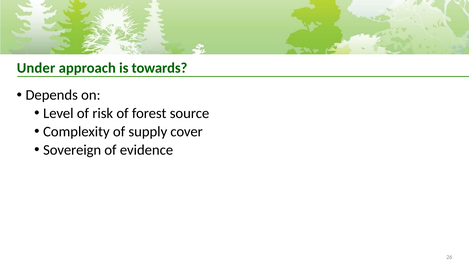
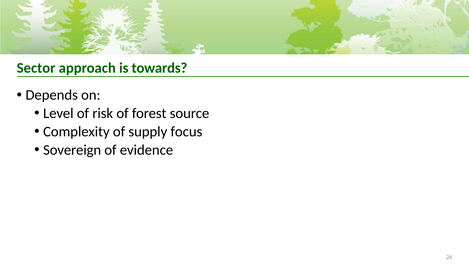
Under: Under -> Sector
cover: cover -> focus
